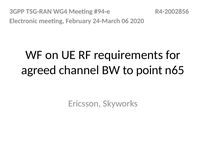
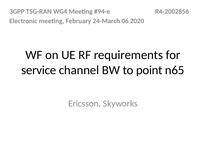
agreed: agreed -> service
